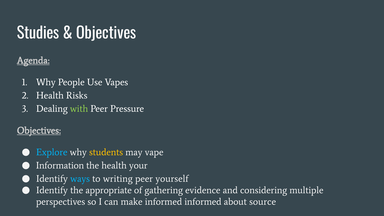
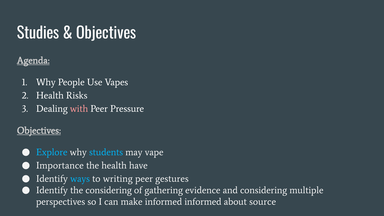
with colour: light green -> pink
students colour: yellow -> light blue
Information: Information -> Importance
your: your -> have
yourself: yourself -> gestures
the appropriate: appropriate -> considering
